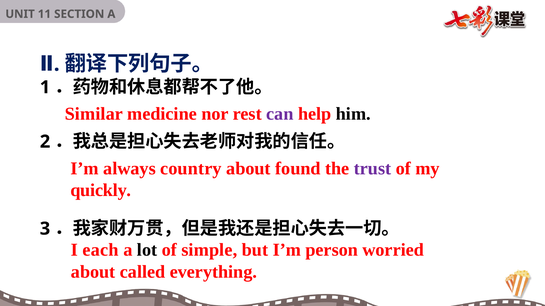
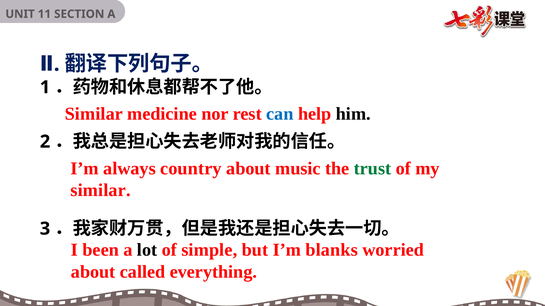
can colour: purple -> blue
found: found -> music
trust colour: purple -> green
quickly at (101, 191): quickly -> similar
each: each -> been
person: person -> blanks
